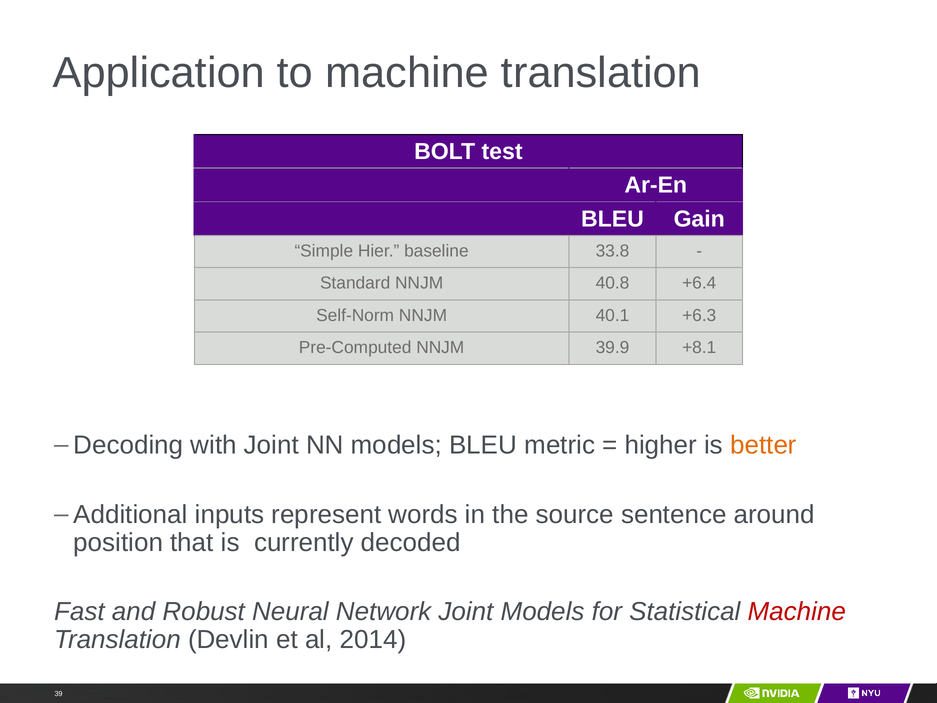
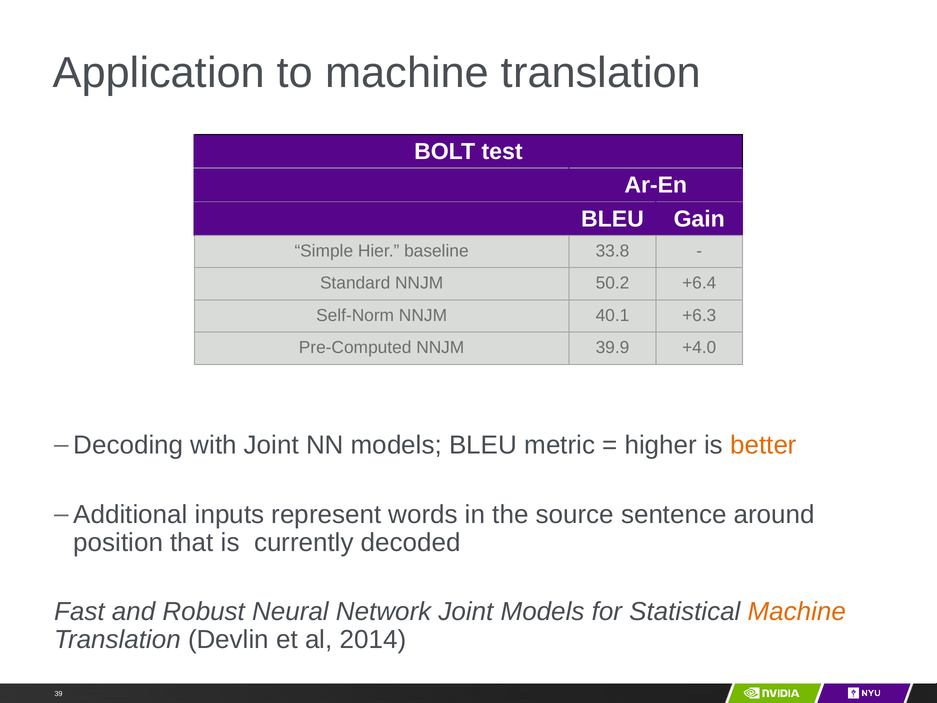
40.8: 40.8 -> 50.2
+8.1: +8.1 -> +4.0
Machine at (797, 612) colour: red -> orange
